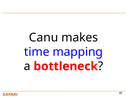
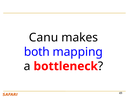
time: time -> both
